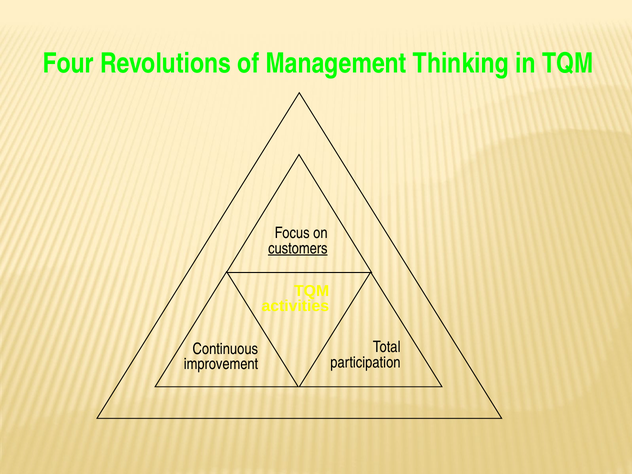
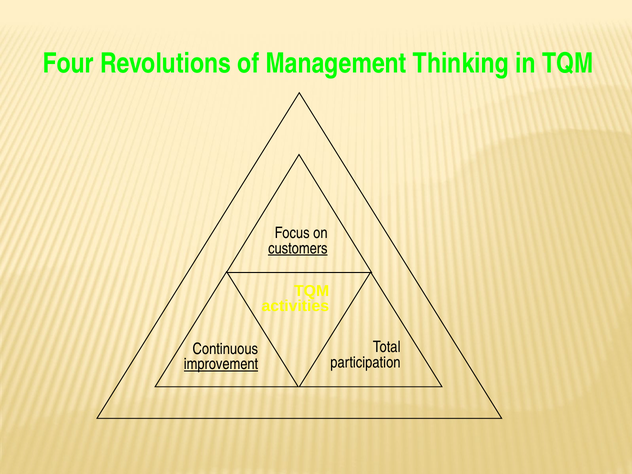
improvement underline: none -> present
